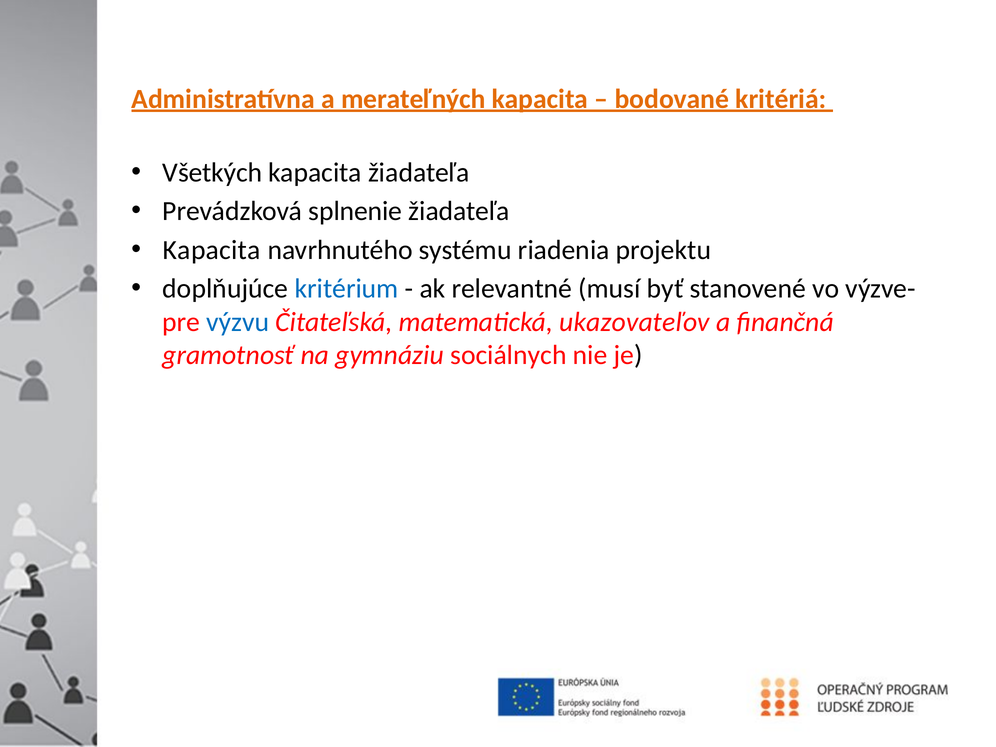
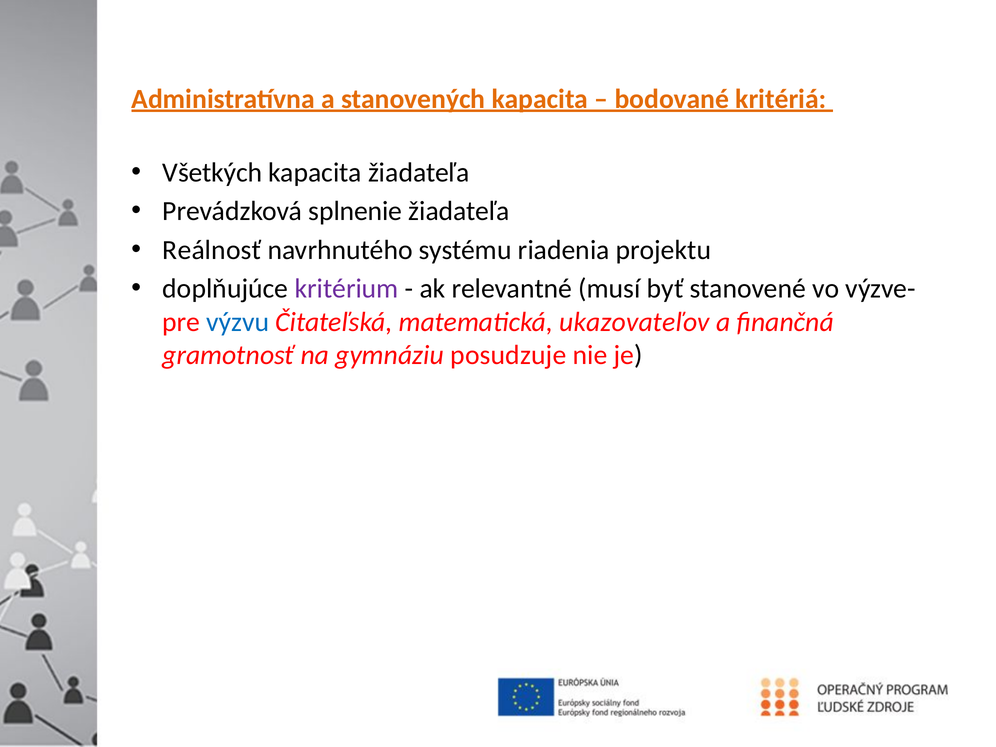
merateľných: merateľných -> stanovených
Kapacita at (212, 250): Kapacita -> Reálnosť
kritérium colour: blue -> purple
sociálnych: sociálnych -> posudzuje
